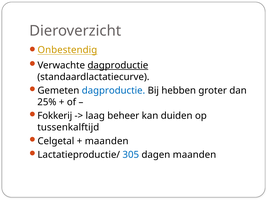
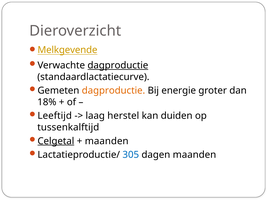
Onbestendig: Onbestendig -> Melkgevende
dagproductie at (113, 91) colour: blue -> orange
hebben: hebben -> energie
25%: 25% -> 18%
Fokkerij: Fokkerij -> Leeftijd
beheer: beheer -> herstel
Celgetal underline: none -> present
